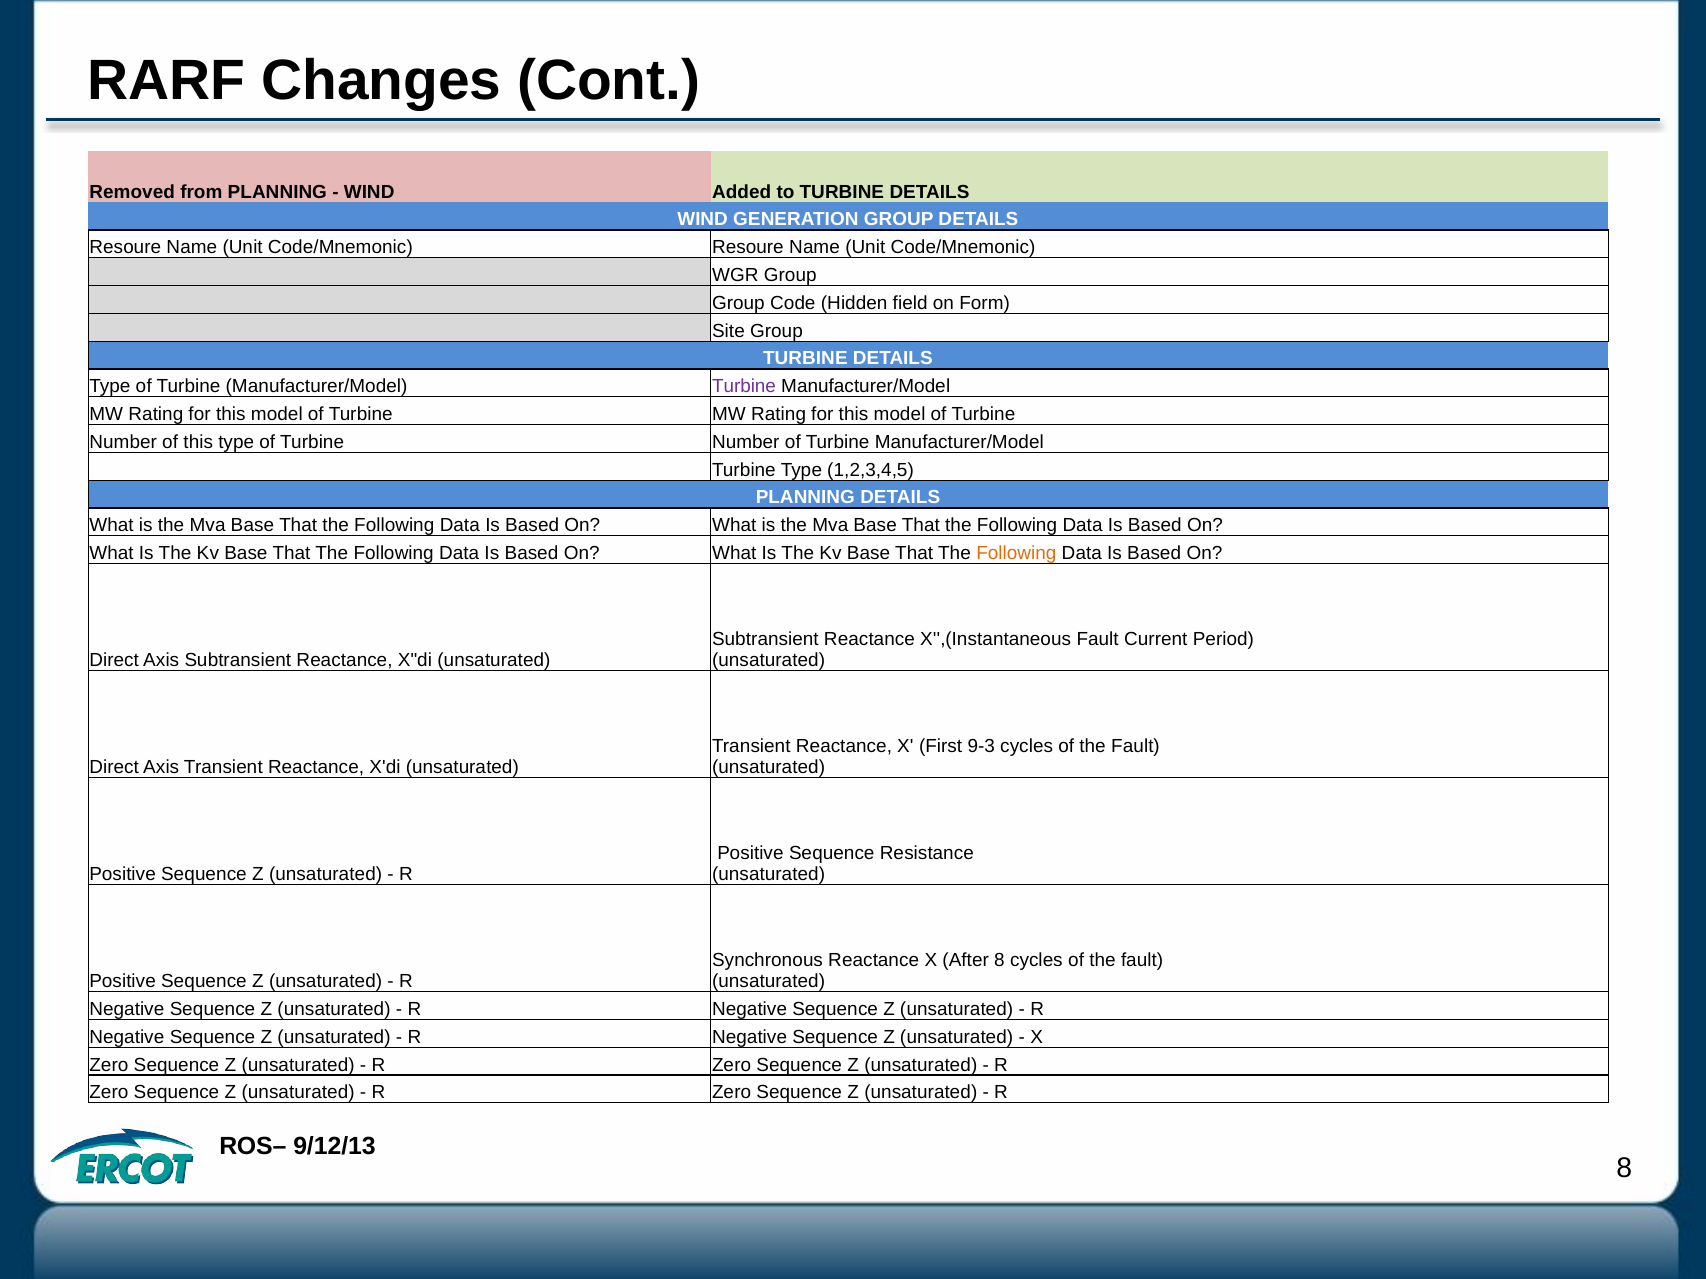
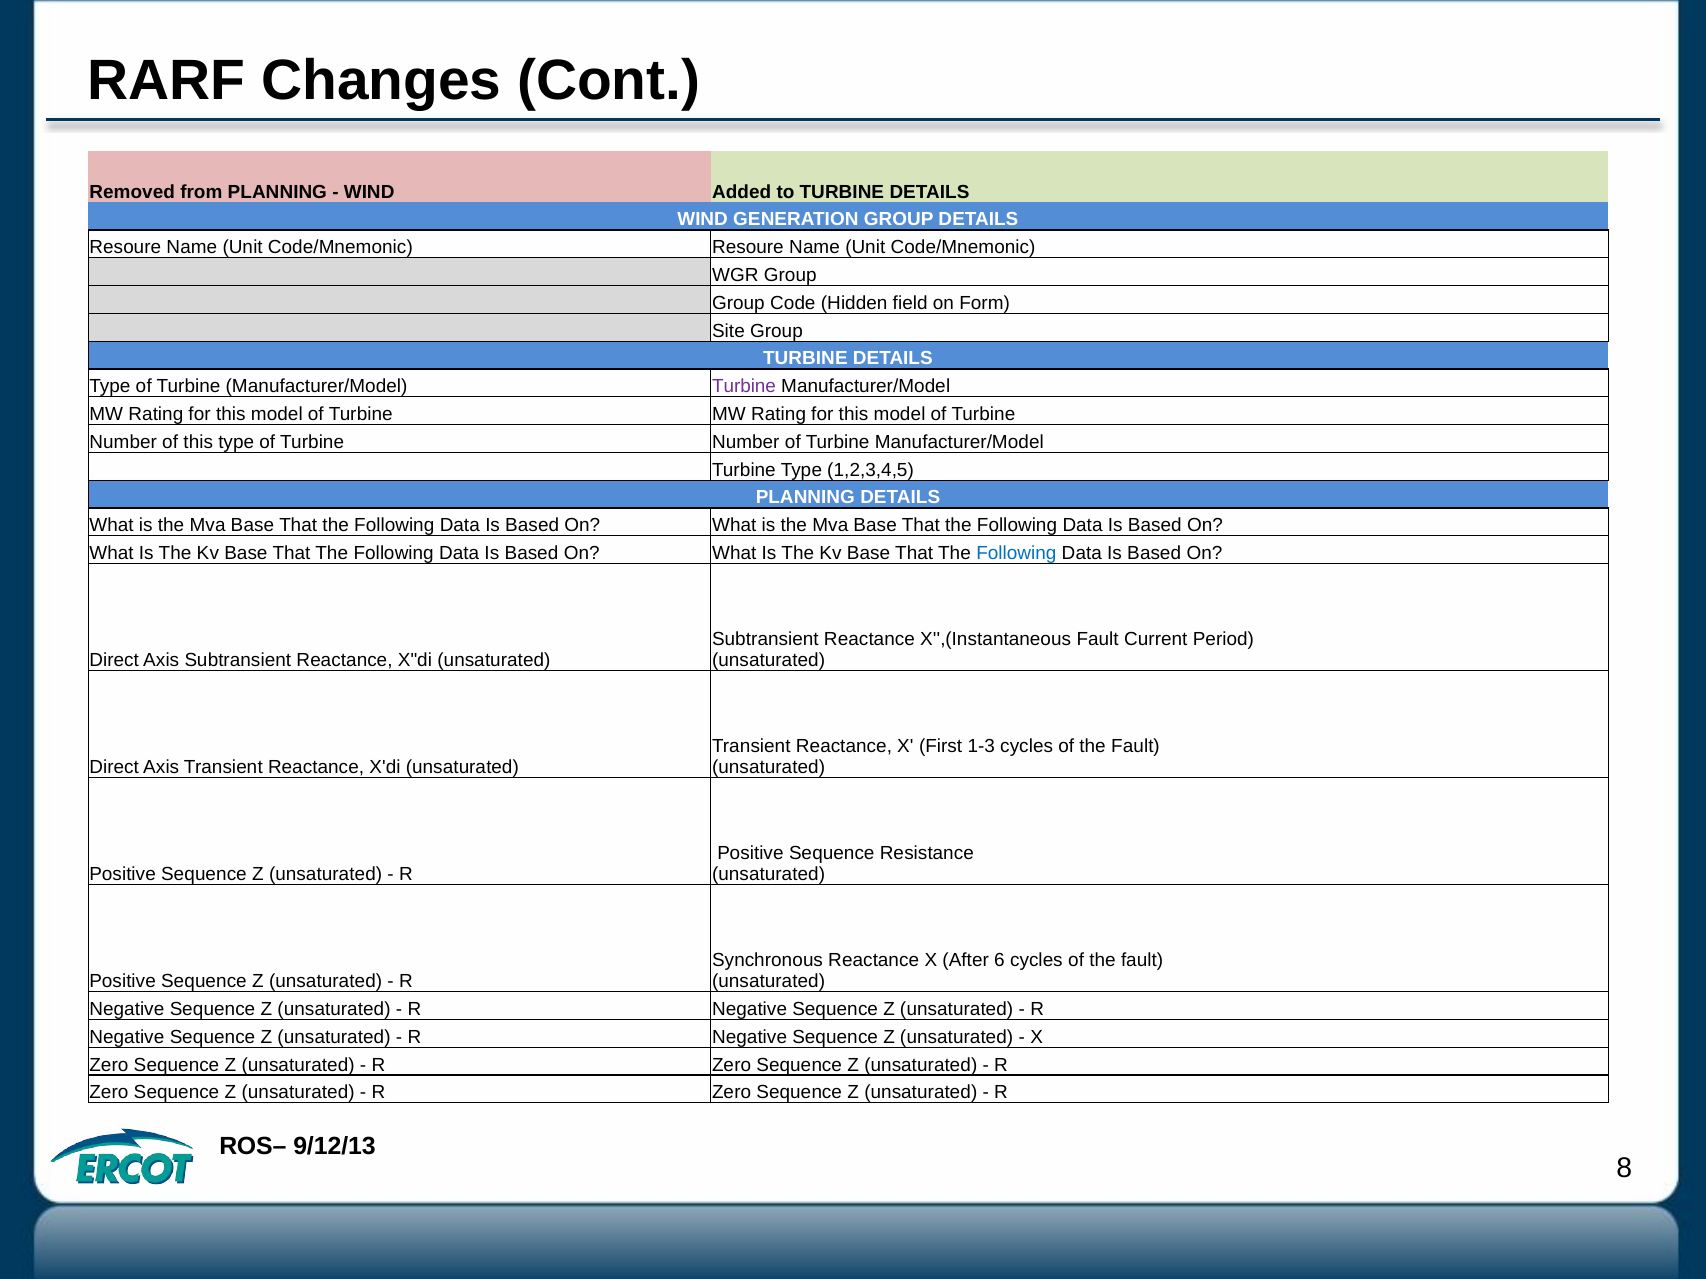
Following at (1016, 554) colour: orange -> blue
9-3: 9-3 -> 1-3
After 8: 8 -> 6
